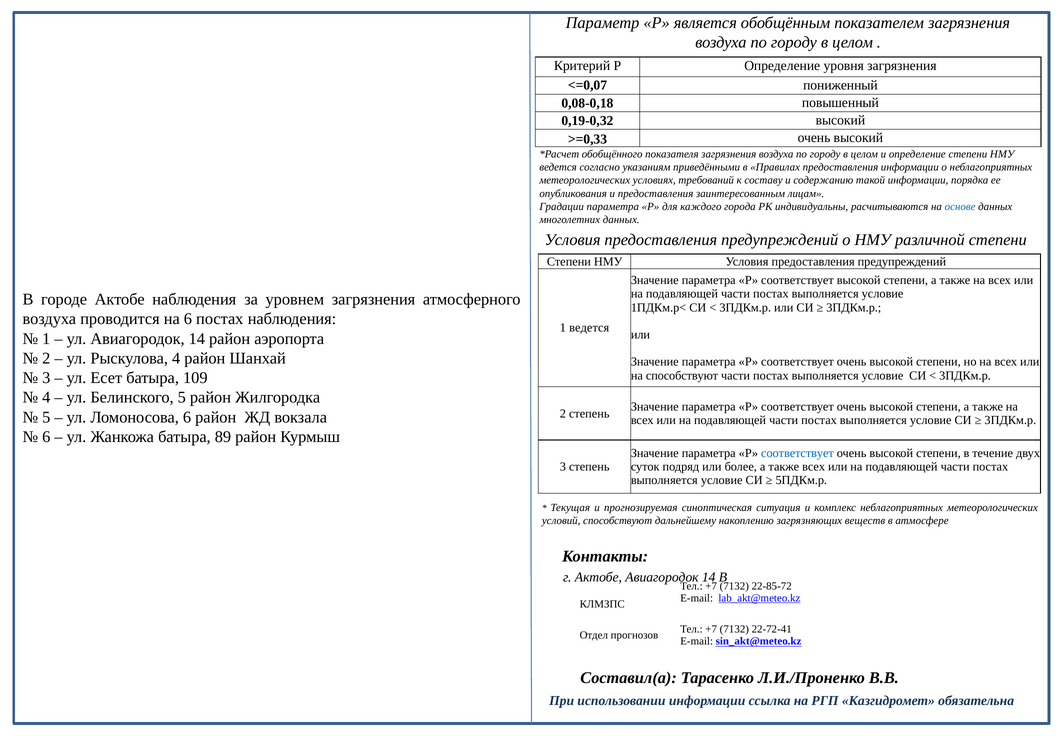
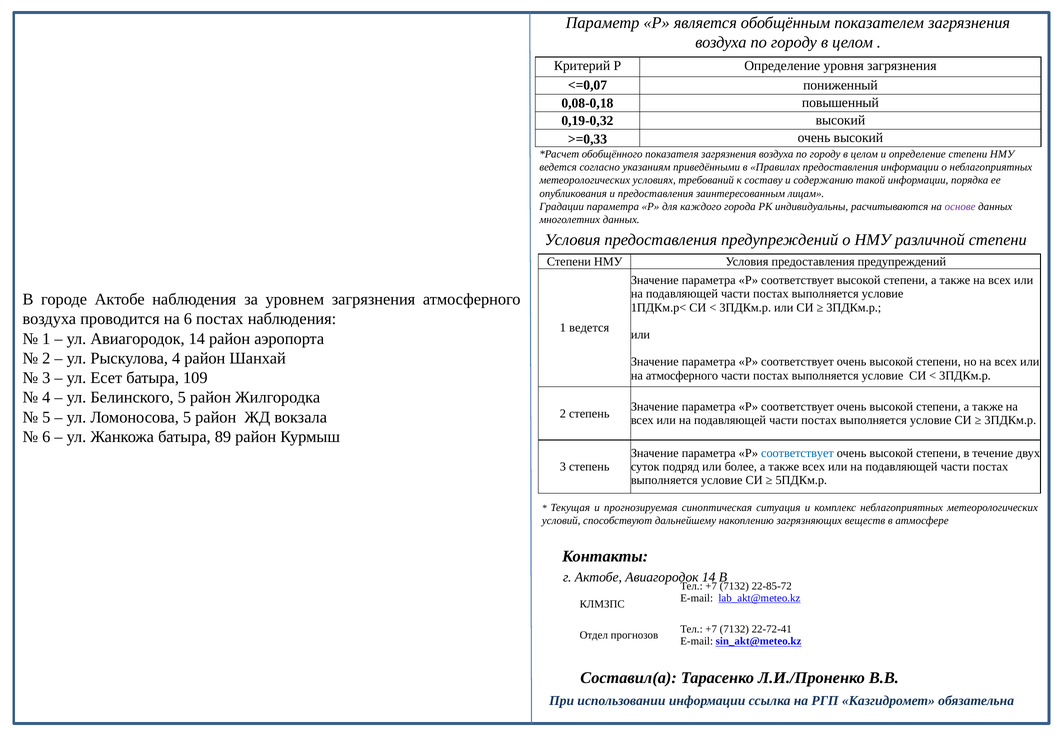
основе colour: blue -> purple
на способствуют: способствуют -> атмосферного
Ломоносова 6: 6 -> 5
